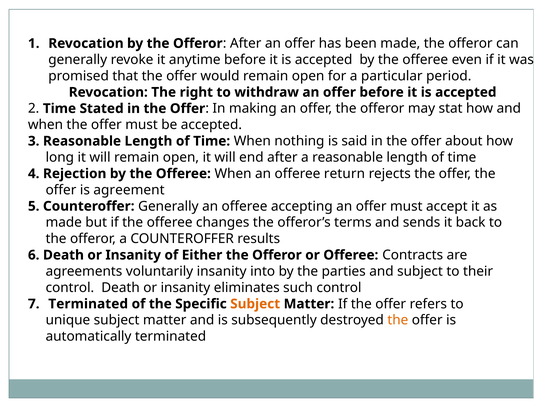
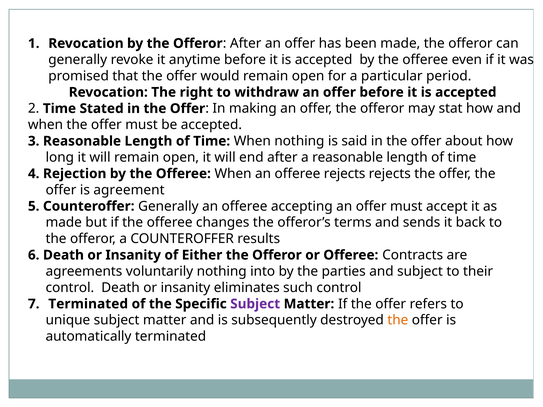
offeree return: return -> rejects
voluntarily insanity: insanity -> nothing
Subject at (255, 304) colour: orange -> purple
